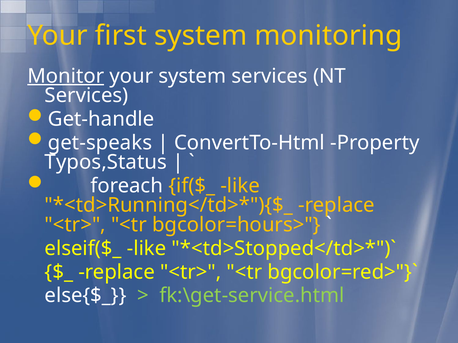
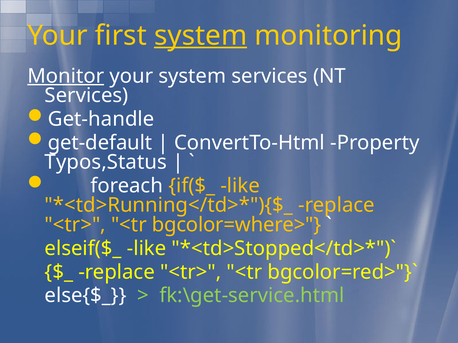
system at (201, 36) underline: none -> present
get-speaks: get-speaks -> get-default
bgcolor=hours>: bgcolor=hours> -> bgcolor=where>
